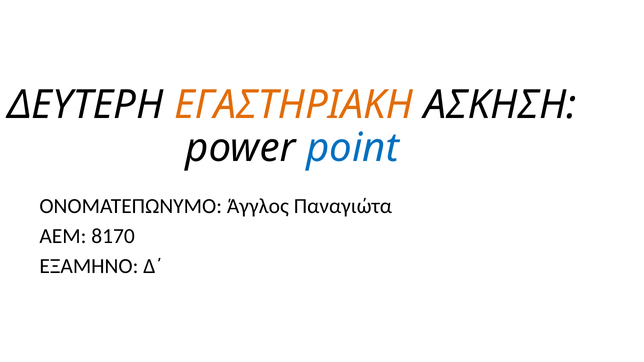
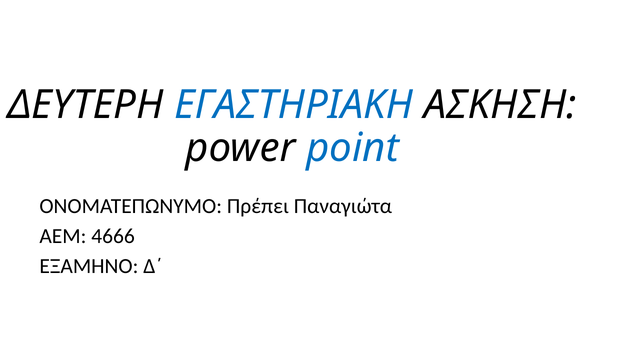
ΕΓΑΣΤΗΡΙΑΚΗ colour: orange -> blue
Άγγλος: Άγγλος -> Πρέπει
8170: 8170 -> 4666
